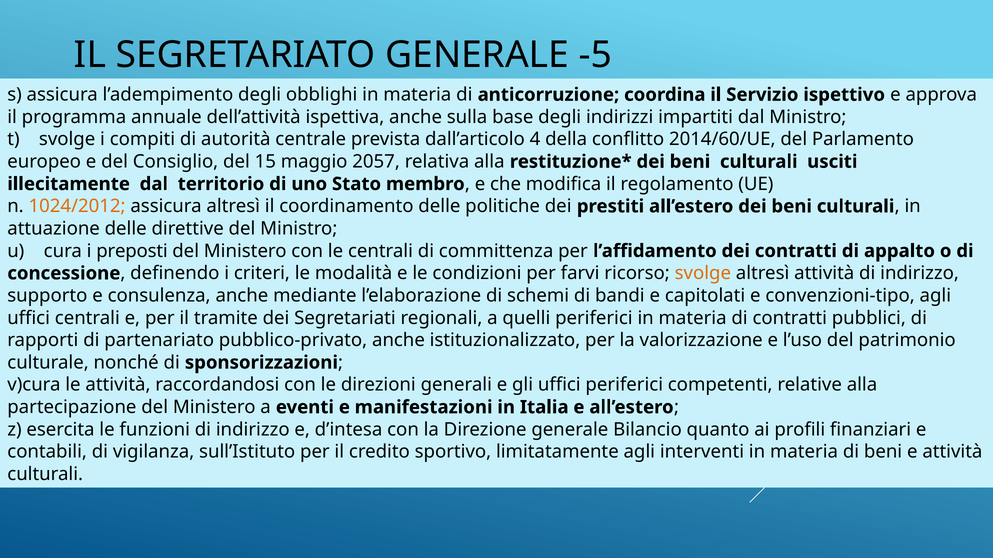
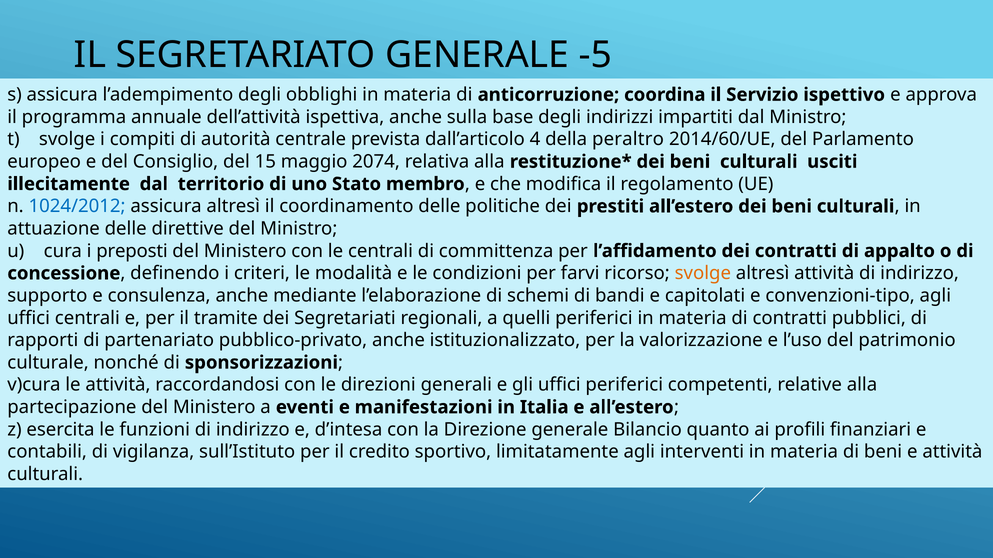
conflitto: conflitto -> peraltro
2057: 2057 -> 2074
1024/2012 colour: orange -> blue
